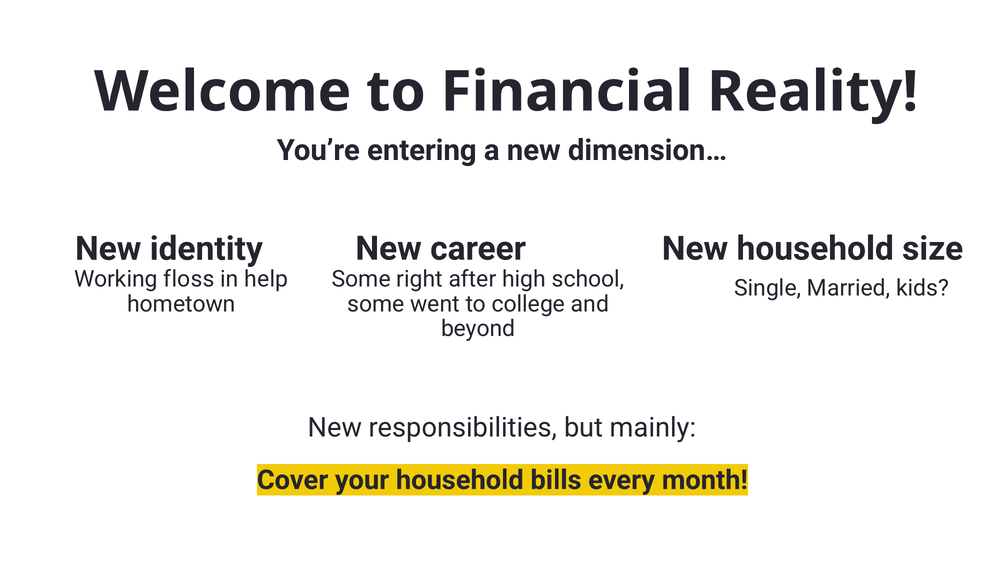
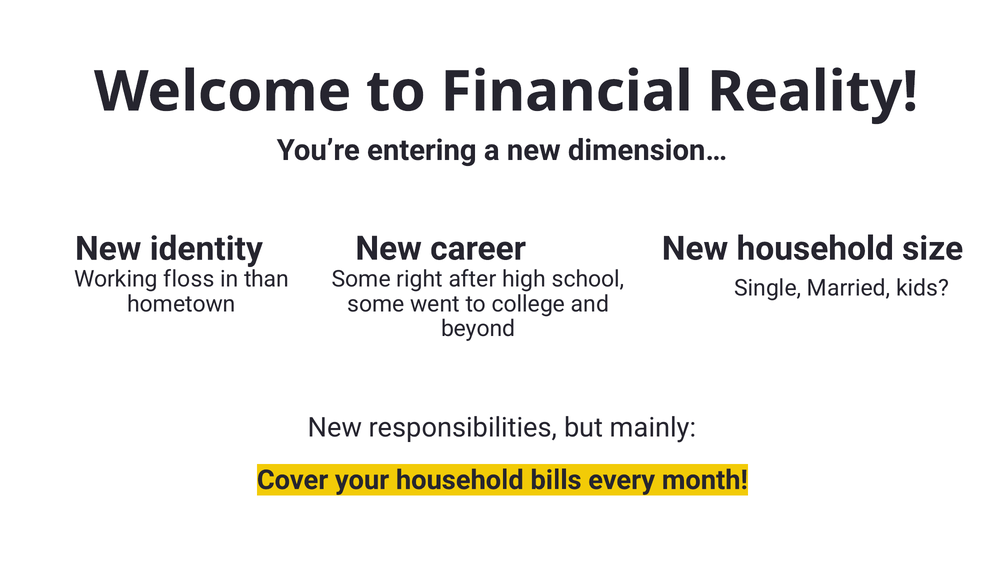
help: help -> than
